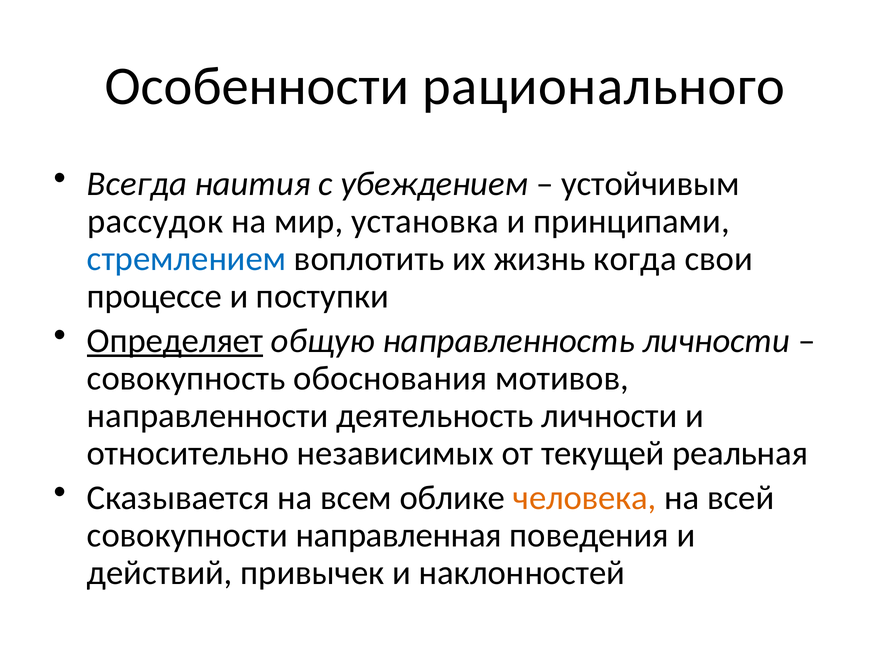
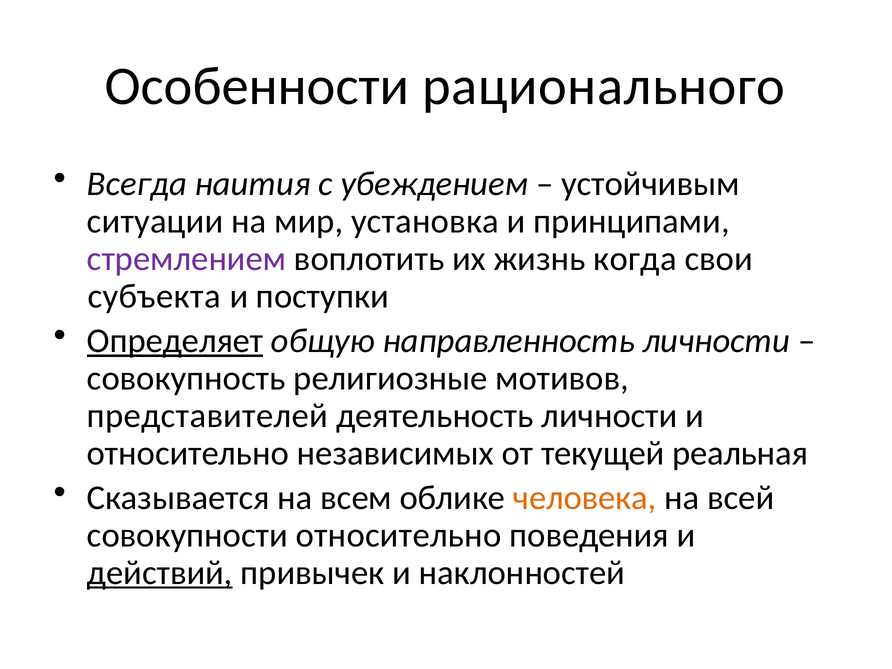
рассудок: рассудок -> ситуации
стремлением colour: blue -> purple
процессе: процессе -> субъекта
обоснования: обоснования -> религиозные
направленности: направленности -> представителей
совокупности направленная: направленная -> относительно
действий underline: none -> present
